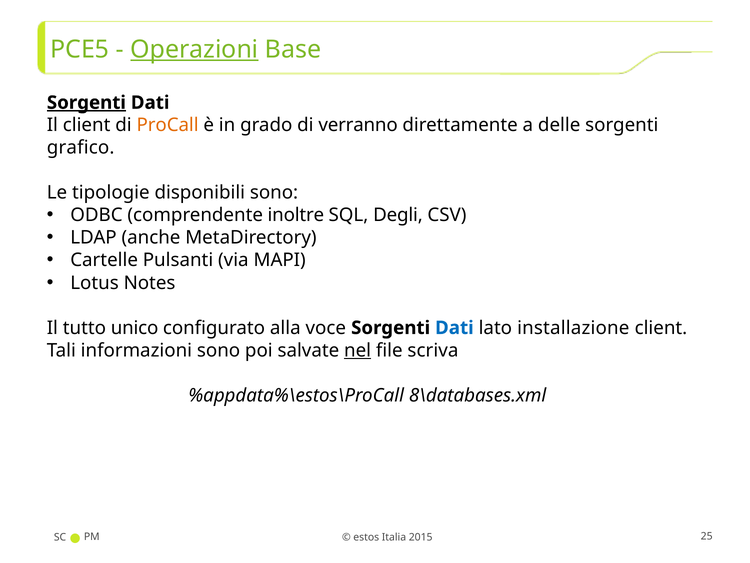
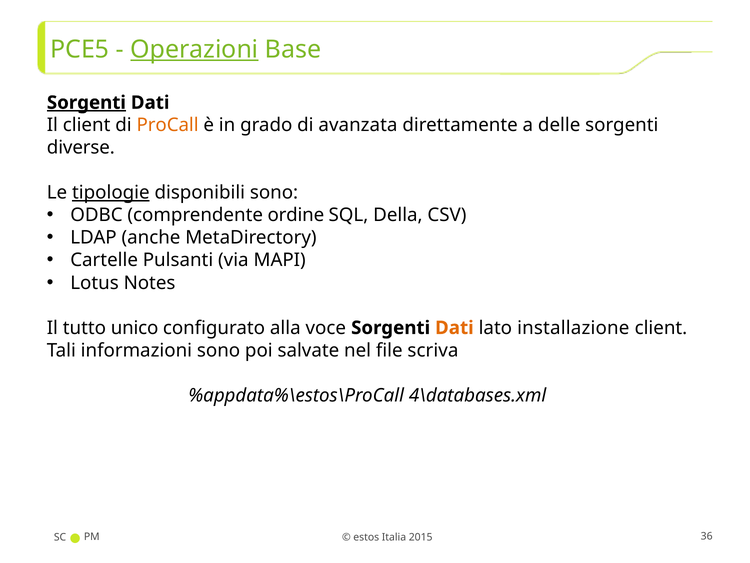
verranno: verranno -> avanzata
grafico: grafico -> diverse
tipologie underline: none -> present
inoltre: inoltre -> ordine
Degli: Degli -> Della
Dati at (454, 328) colour: blue -> orange
nel underline: present -> none
8\databases.xml: 8\databases.xml -> 4\databases.xml
25: 25 -> 36
